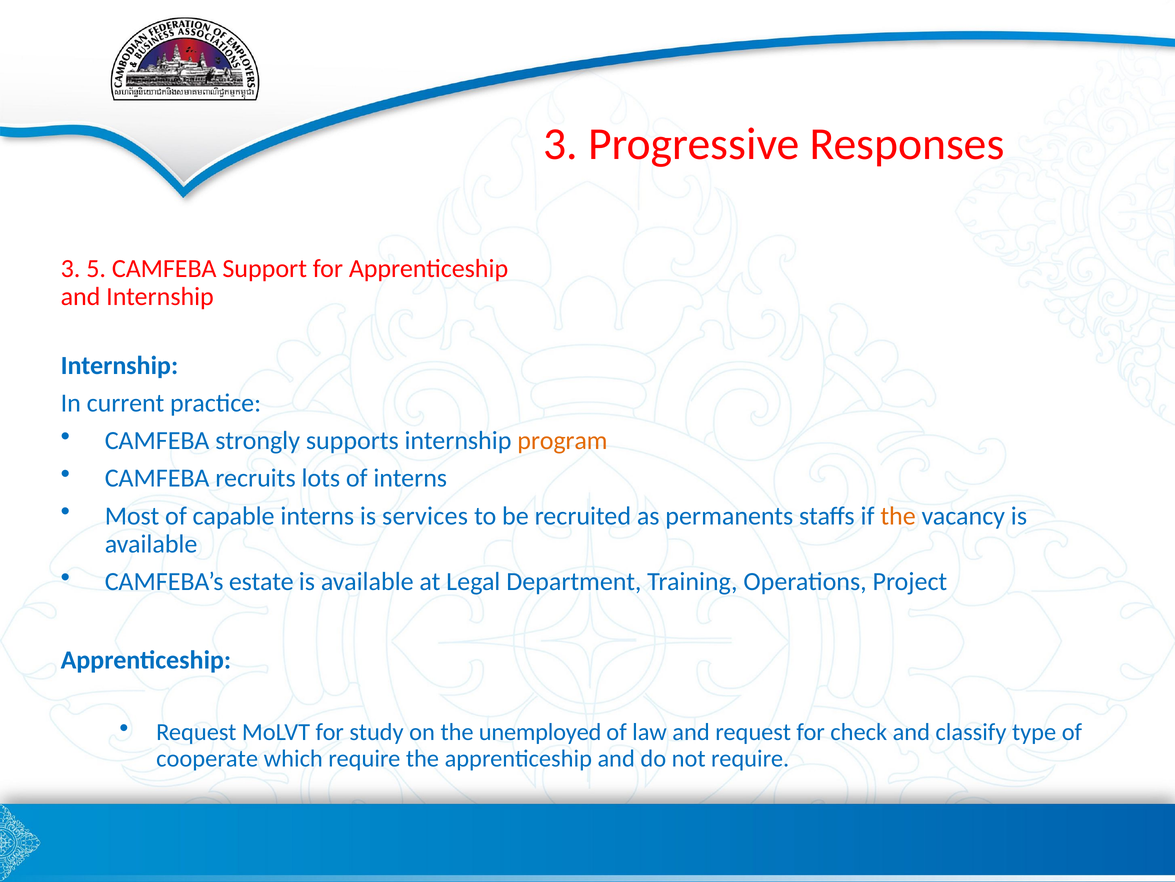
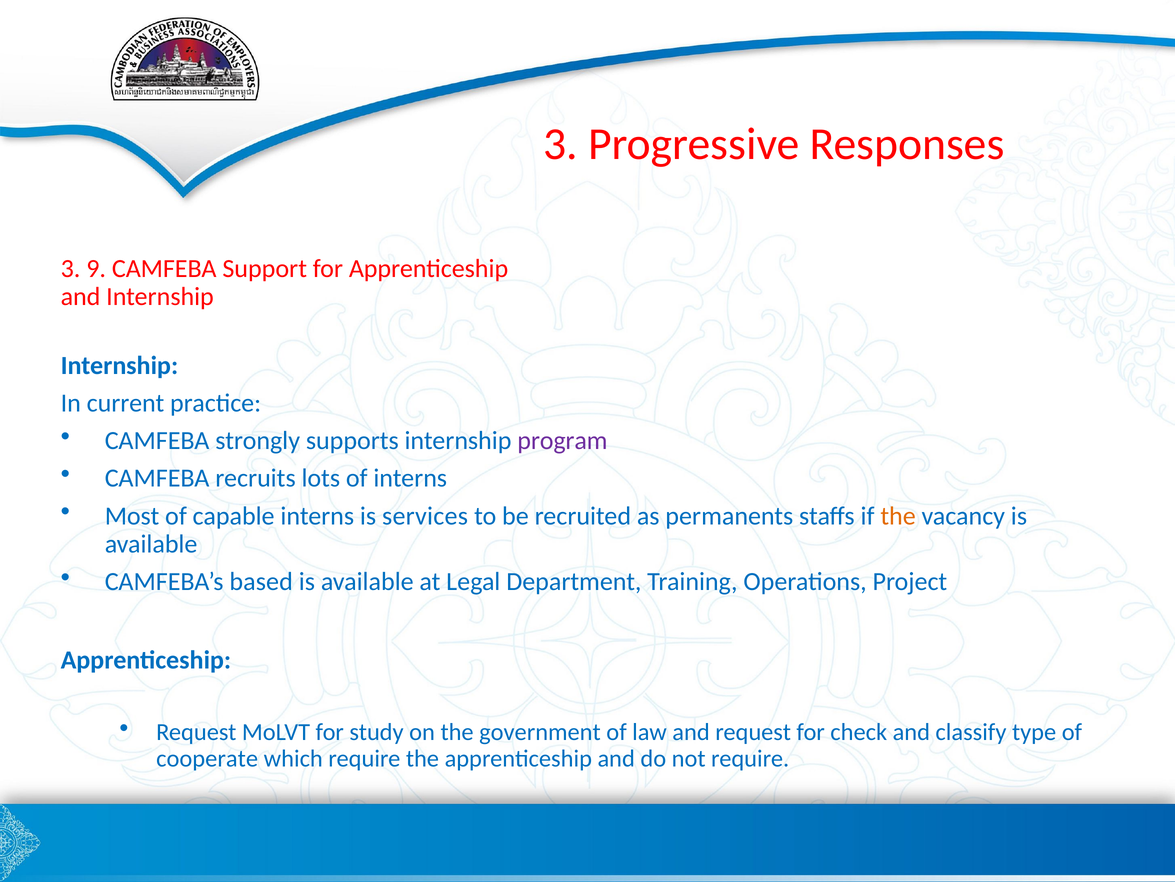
5: 5 -> 9
program colour: orange -> purple
estate: estate -> based
unemployed: unemployed -> government
